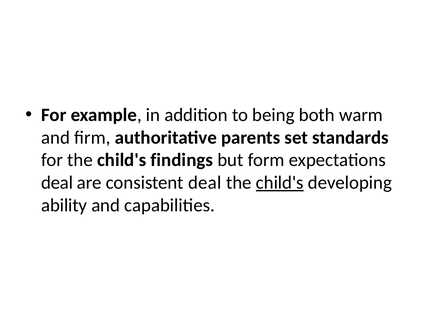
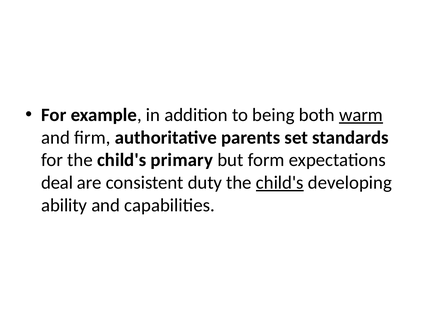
warm underline: none -> present
findings: findings -> primary
consistent deal: deal -> duty
